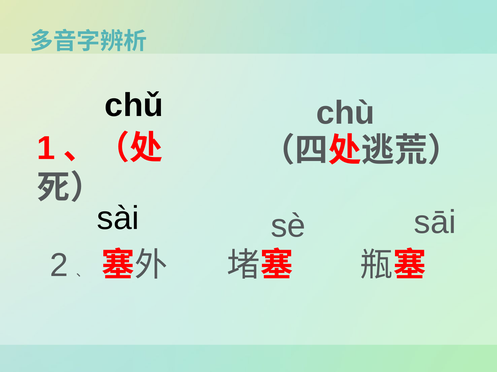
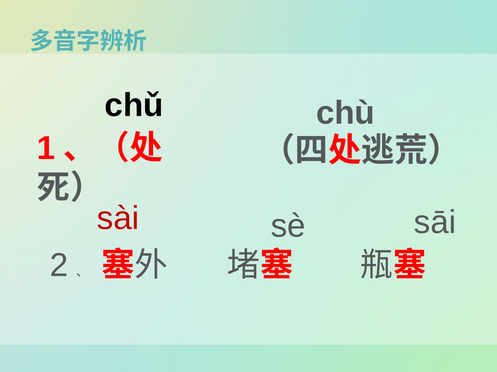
sài colour: black -> red
